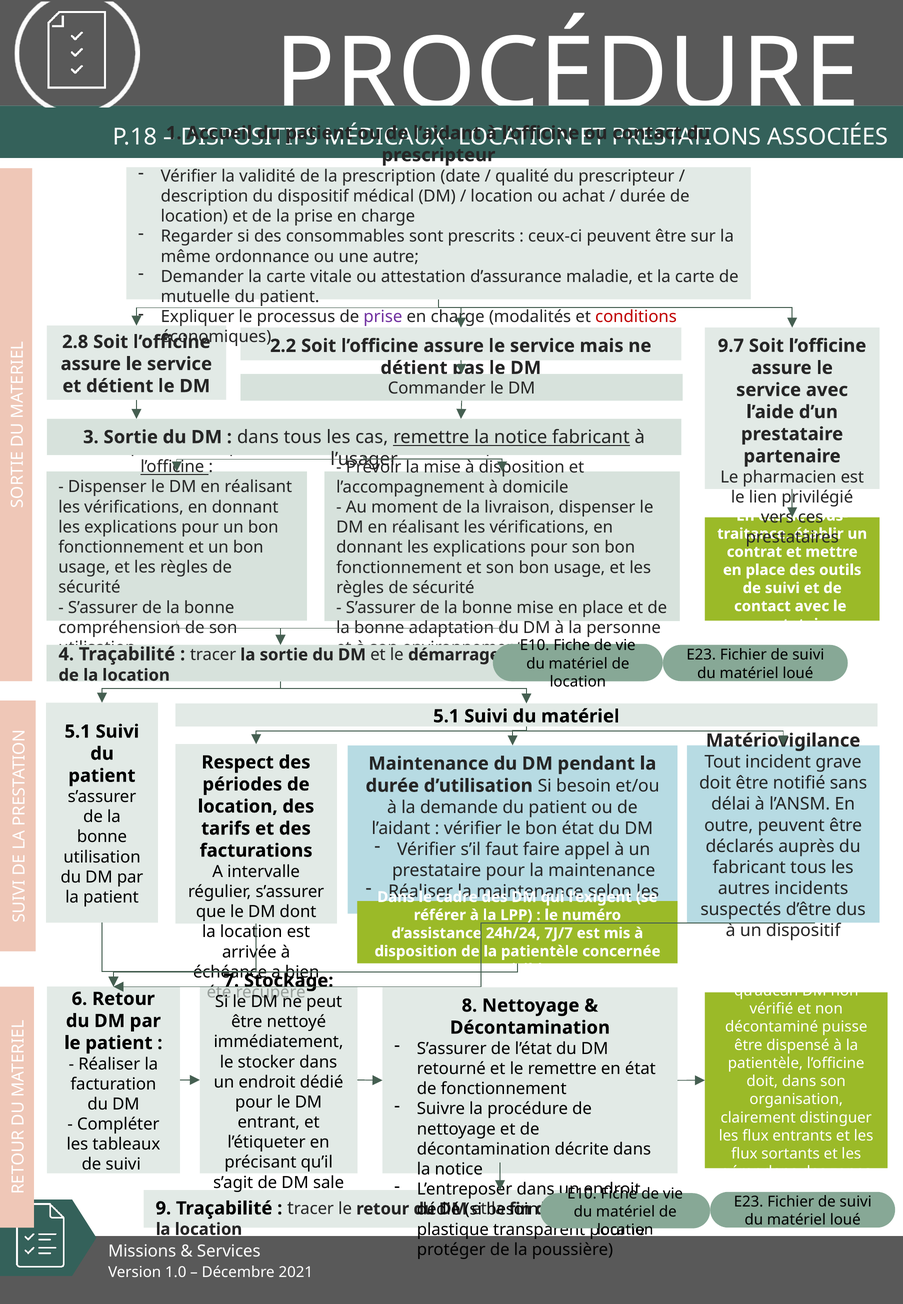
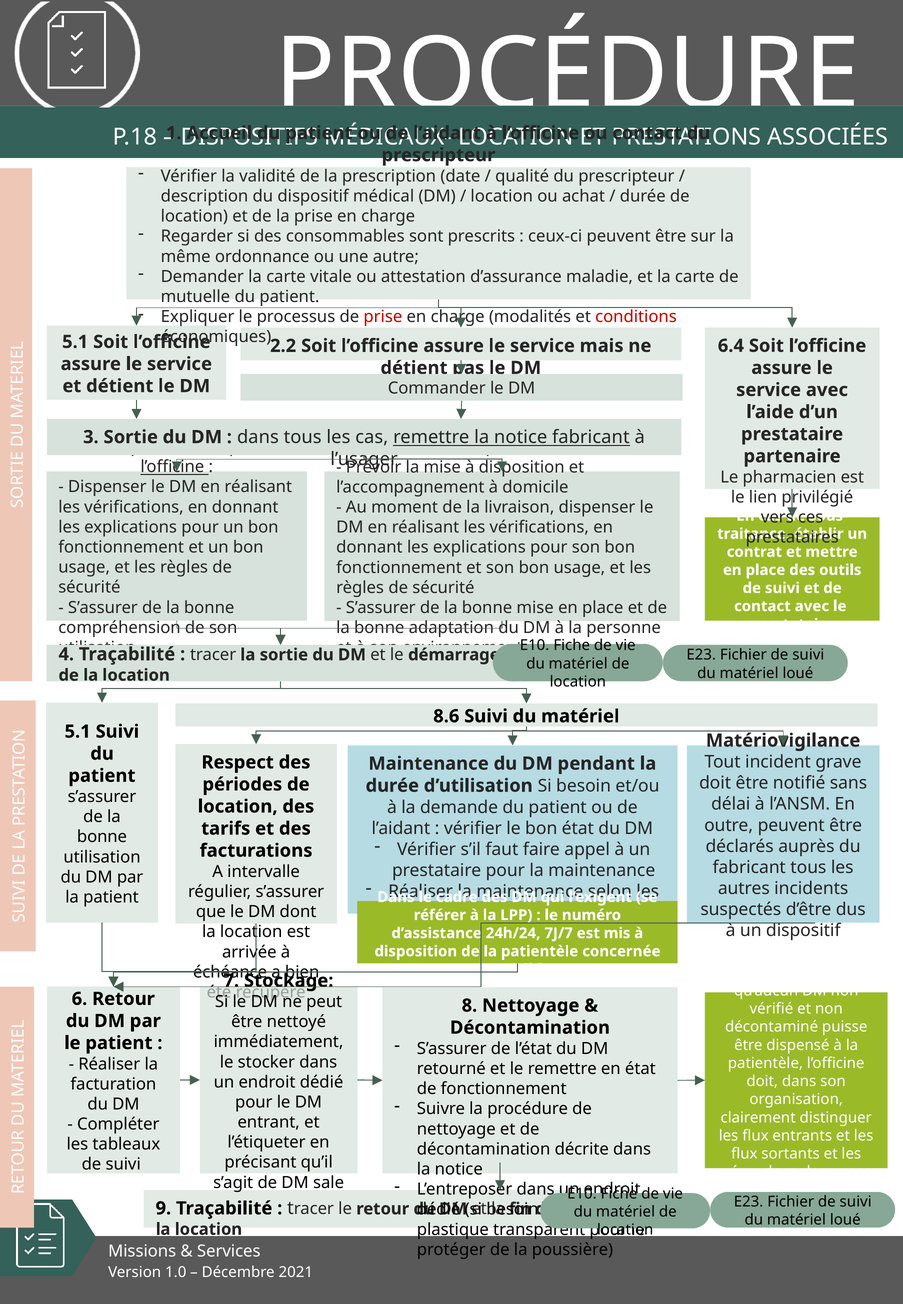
prise at (383, 317) colour: purple -> red
2.8 at (75, 342): 2.8 -> 5.1
9.7: 9.7 -> 6.4
5.1 at (446, 716): 5.1 -> 8.6
